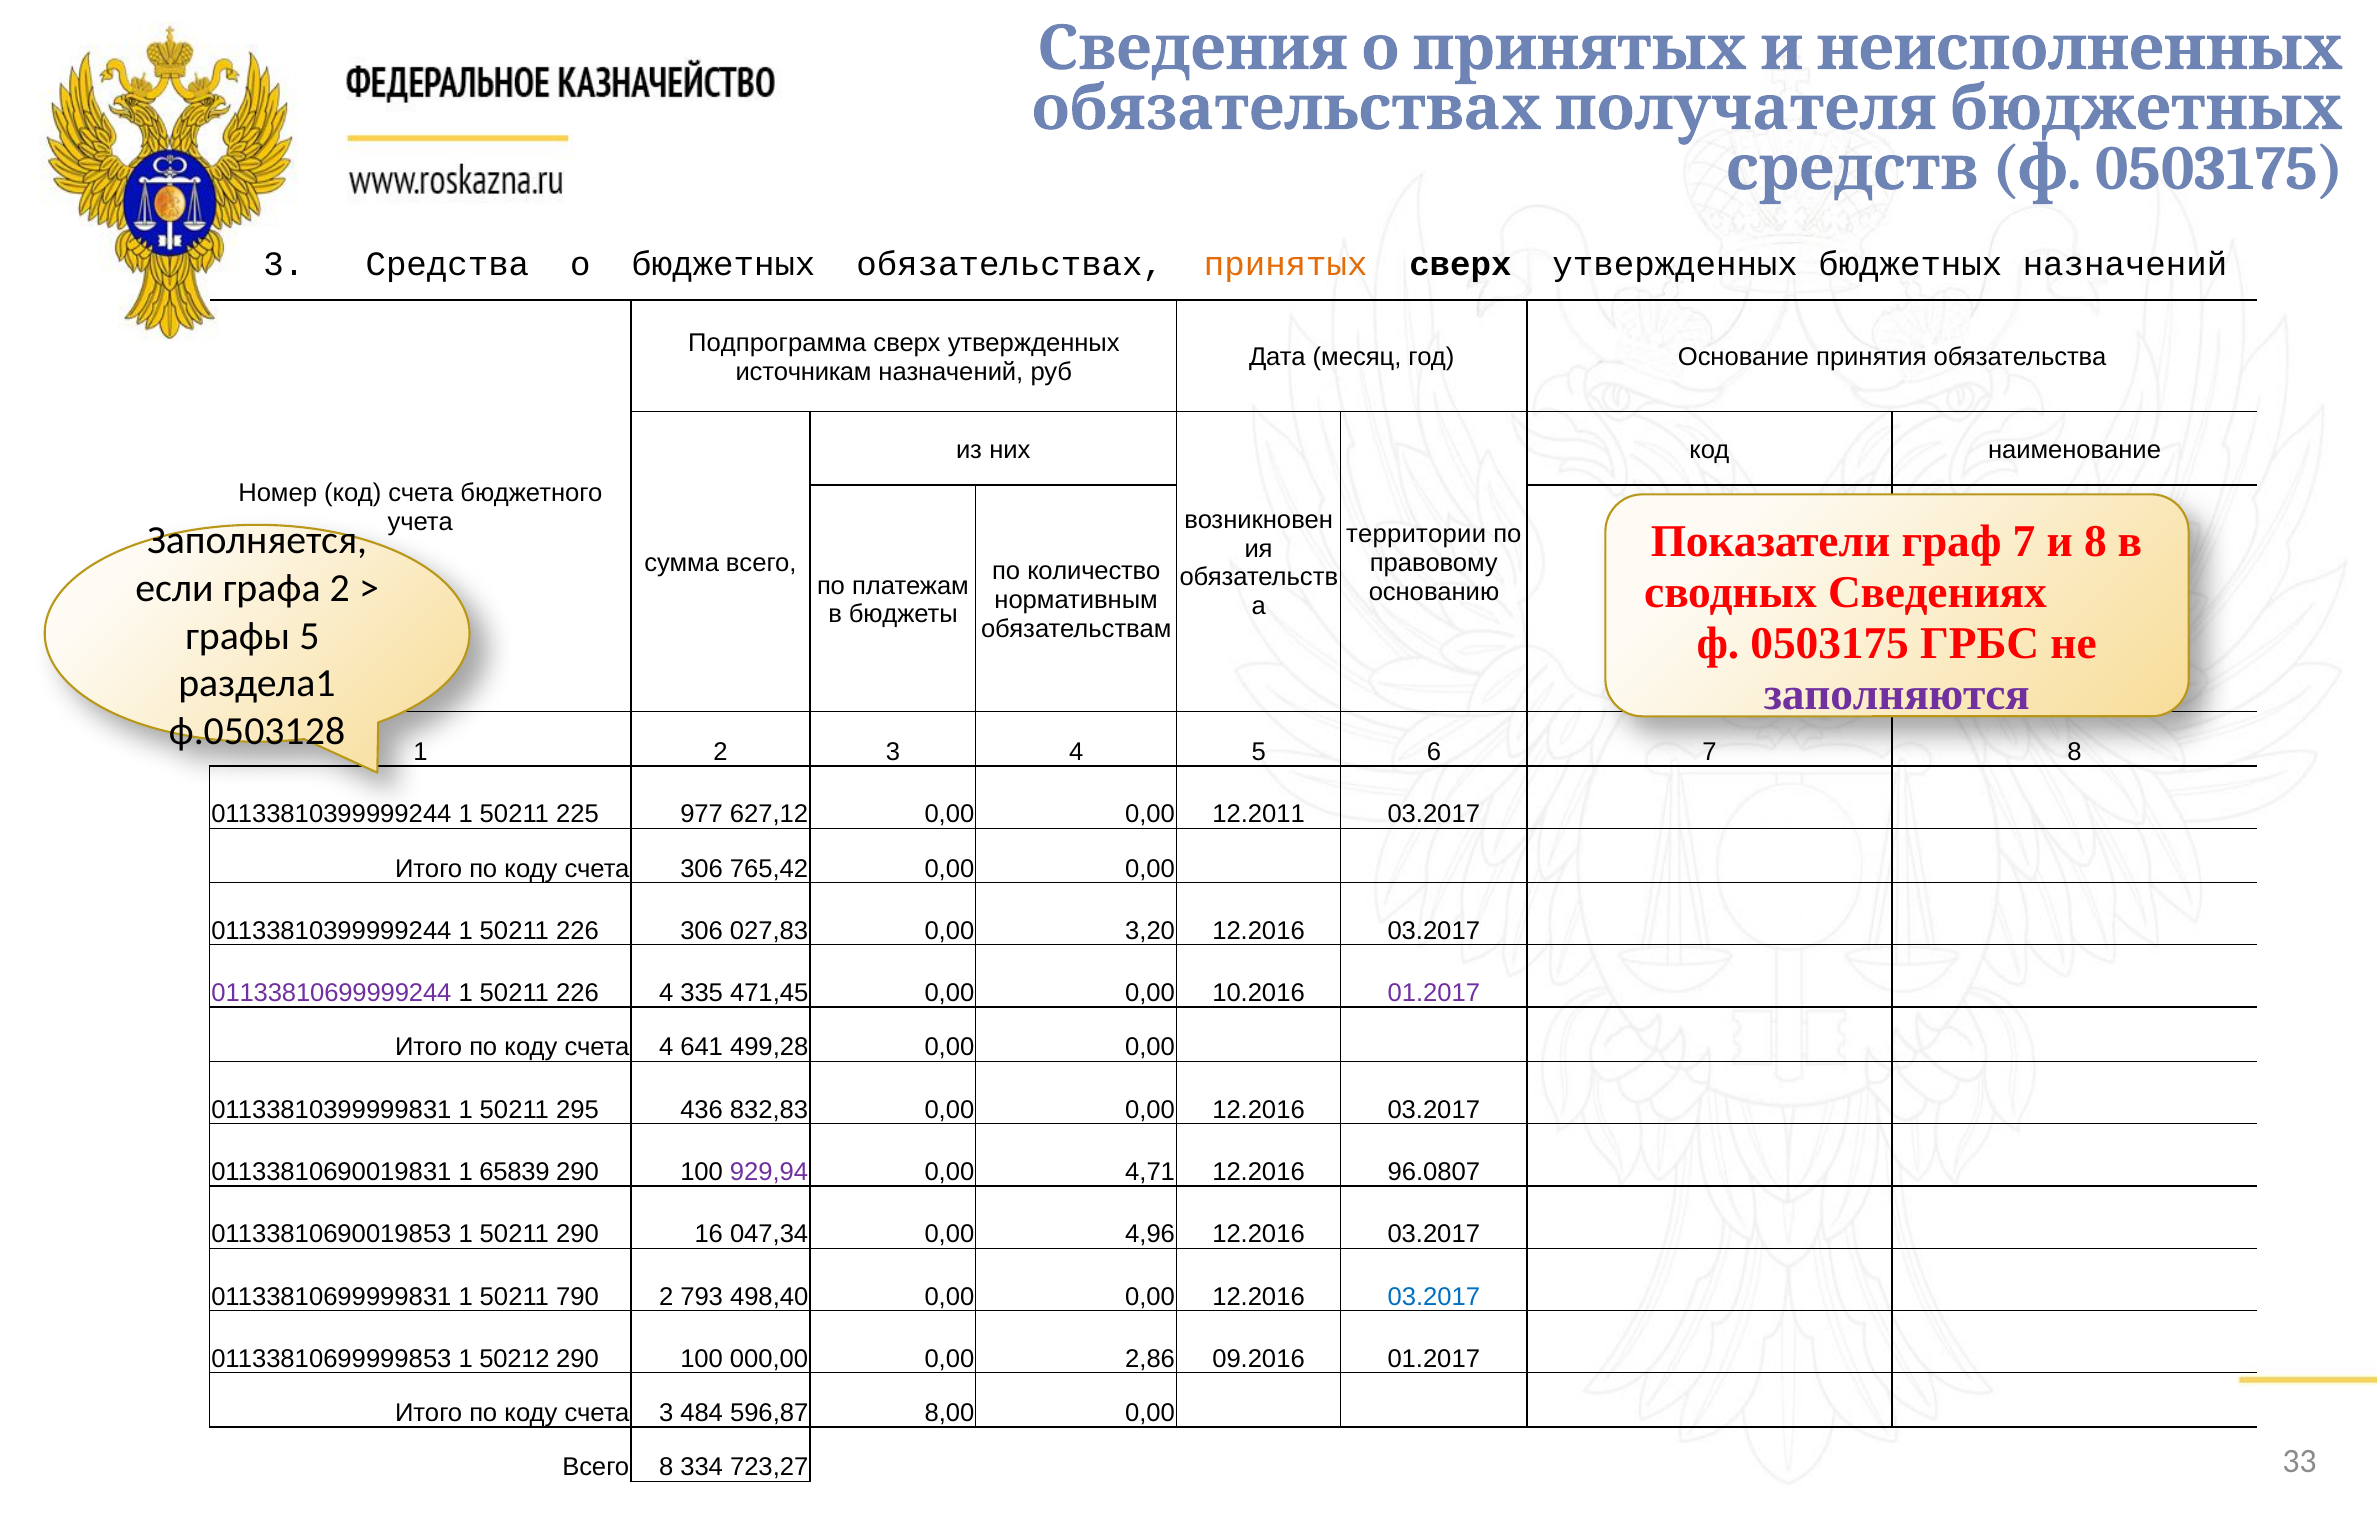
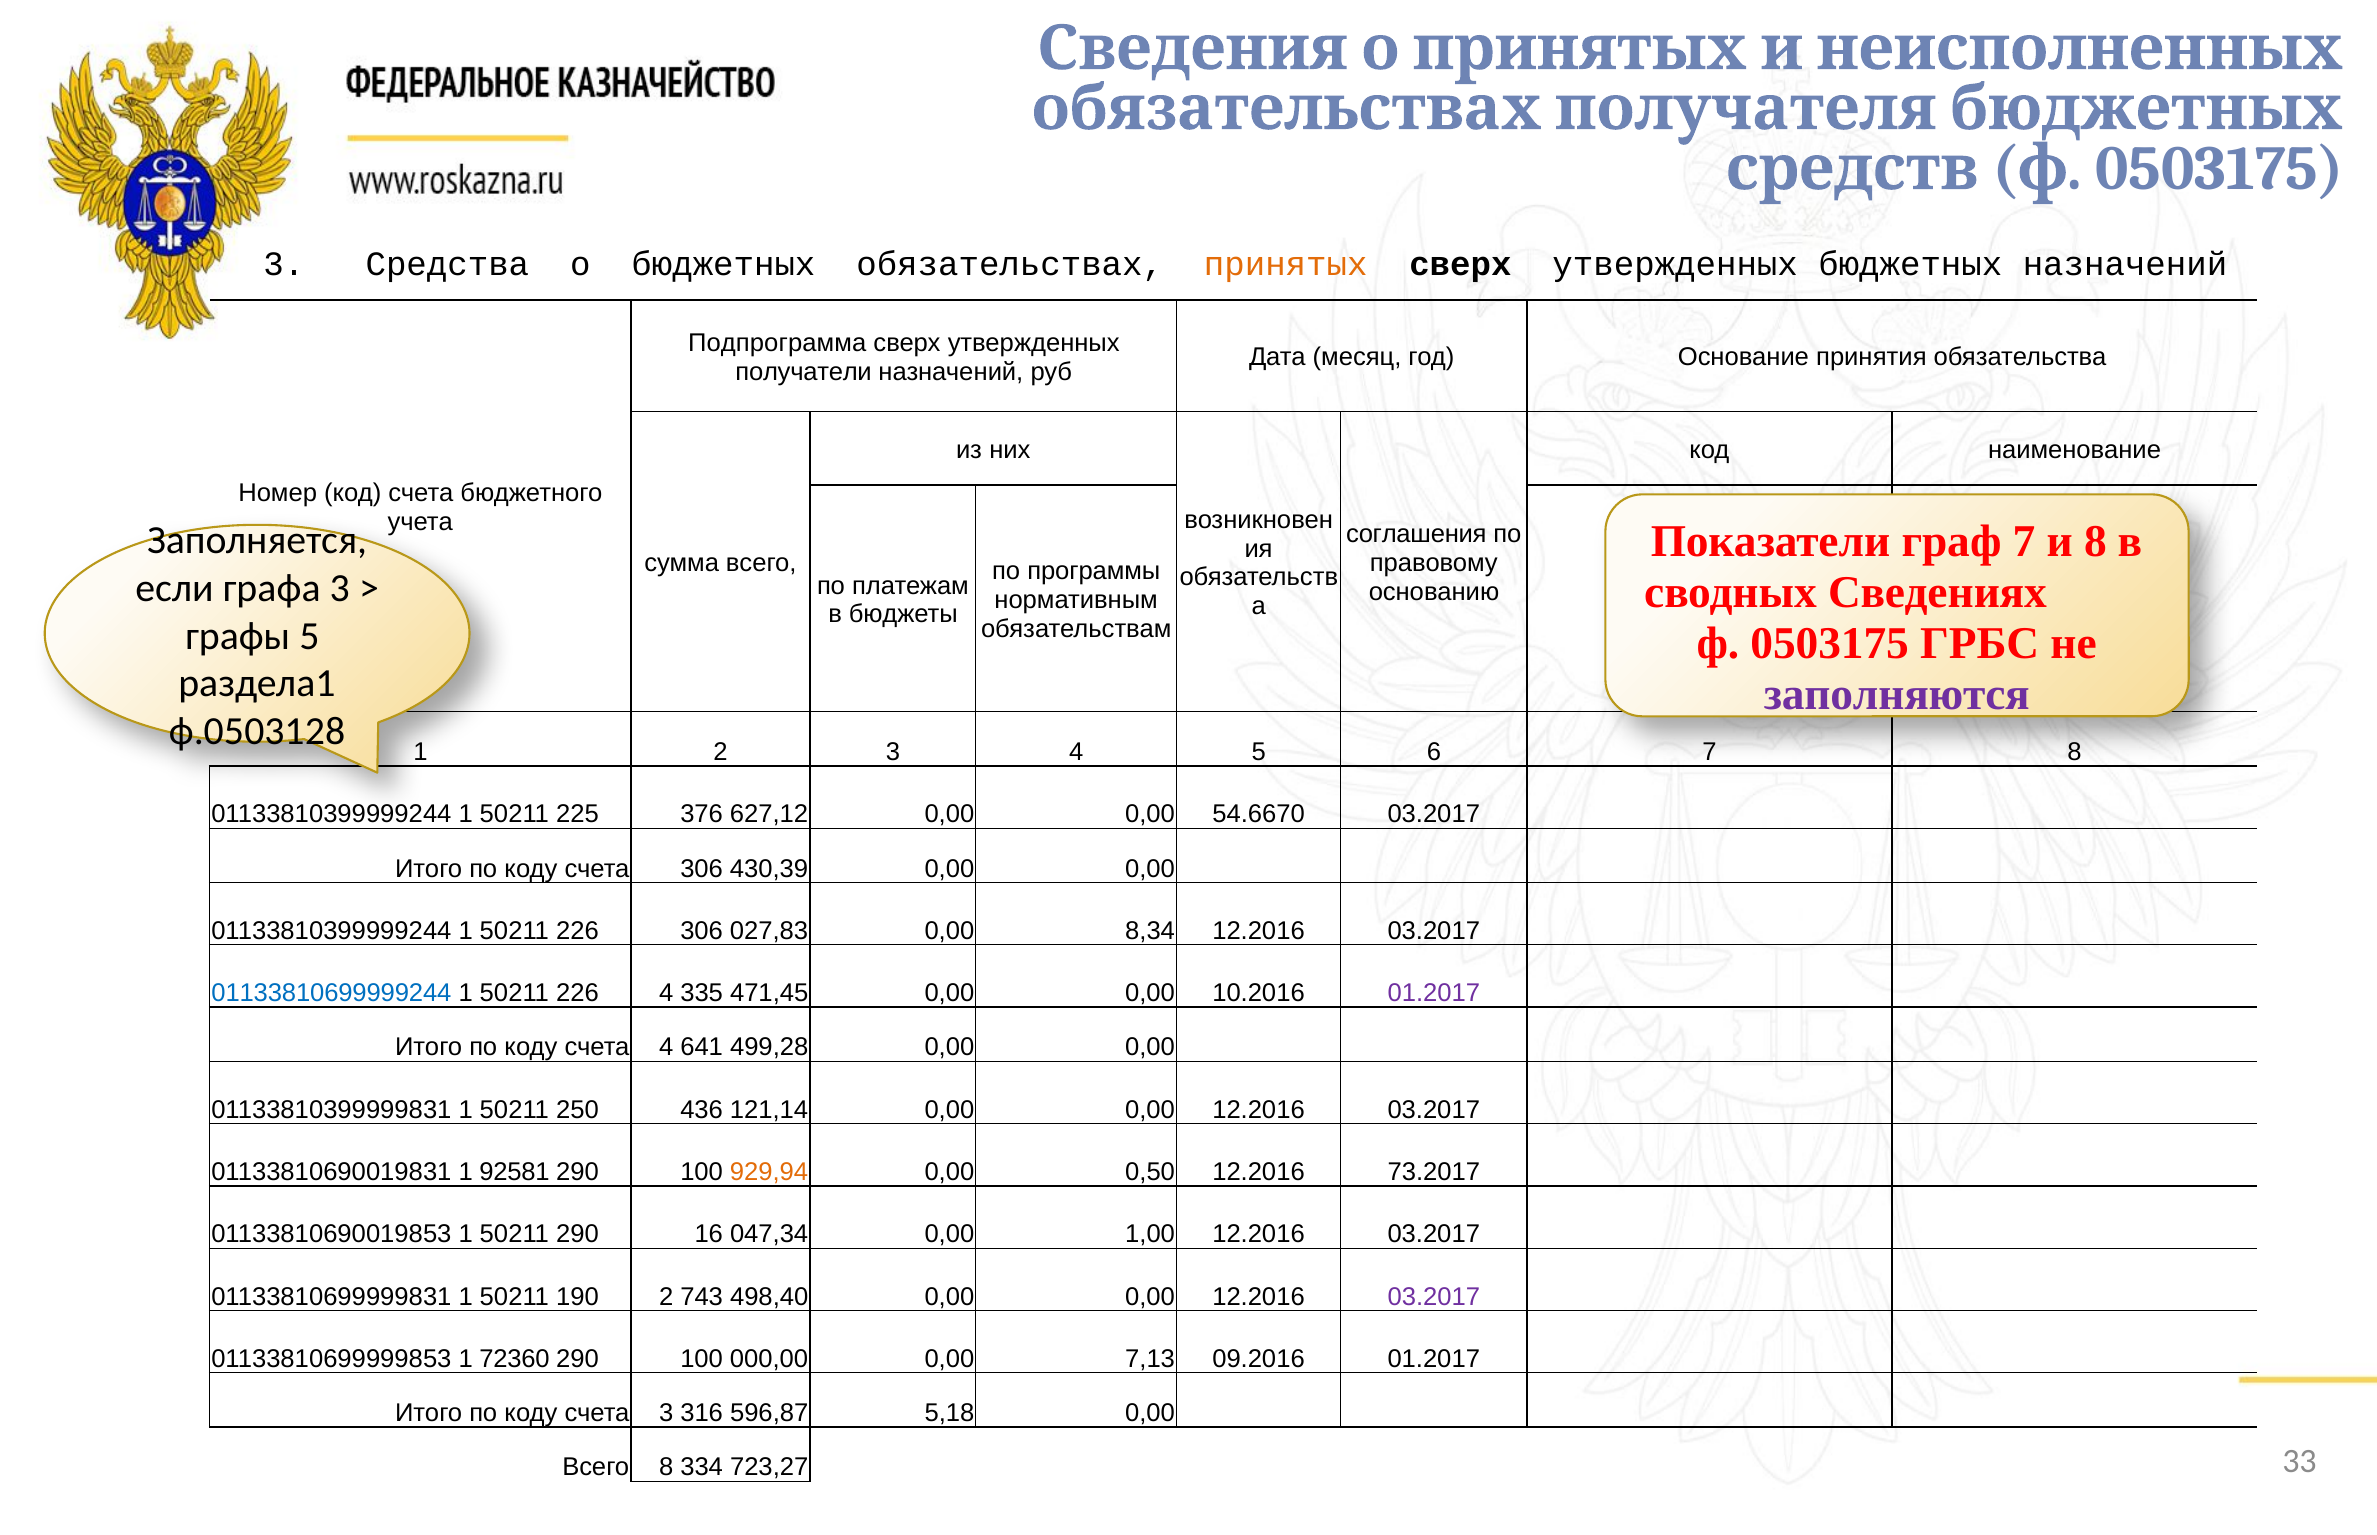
источникам: источникам -> получатели
территории: территории -> соглашения
количество: количество -> программы
графа 2: 2 -> 3
977: 977 -> 376
12.2011: 12.2011 -> 54.6670
765,42: 765,42 -> 430,39
3,20: 3,20 -> 8,34
01133810699999244 colour: purple -> blue
295: 295 -> 250
832,83: 832,83 -> 121,14
65839: 65839 -> 92581
929,94 colour: purple -> orange
4,71: 4,71 -> 0,50
96.0807: 96.0807 -> 73.2017
4,96: 4,96 -> 1,00
790: 790 -> 190
793: 793 -> 743
03.2017 at (1434, 1296) colour: blue -> purple
50212: 50212 -> 72360
2,86: 2,86 -> 7,13
484: 484 -> 316
8,00: 8,00 -> 5,18
